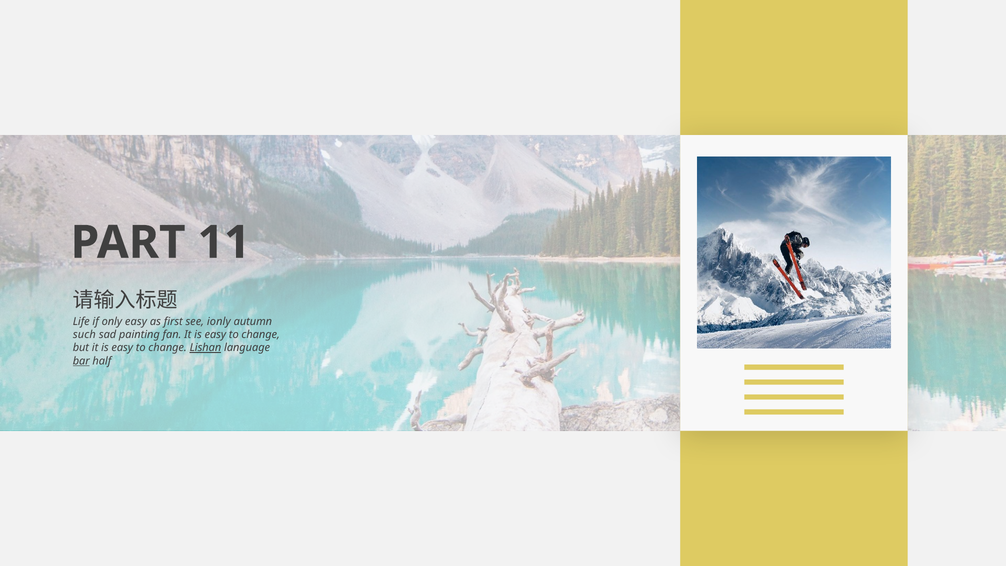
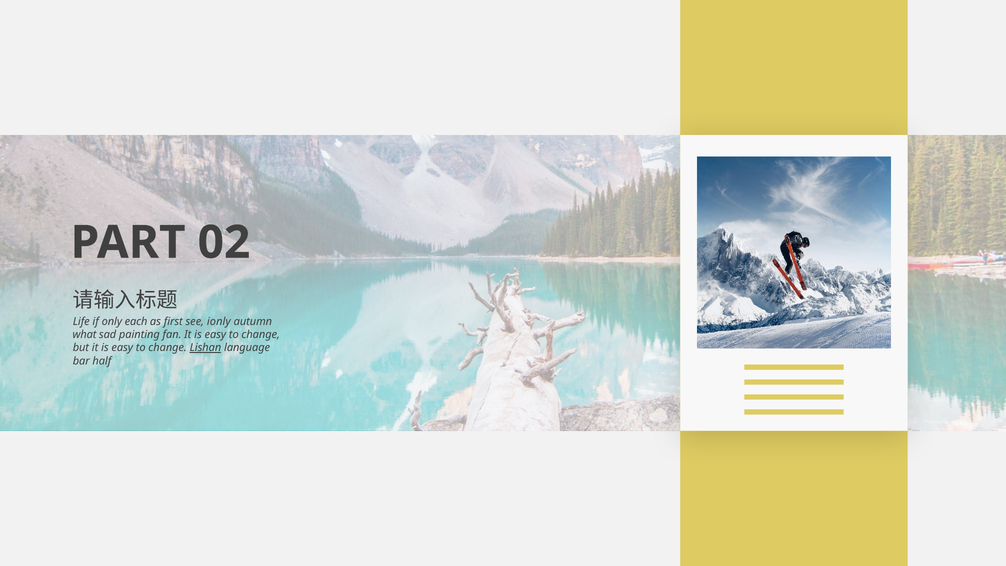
11: 11 -> 02
only easy: easy -> each
such: such -> what
bar underline: present -> none
